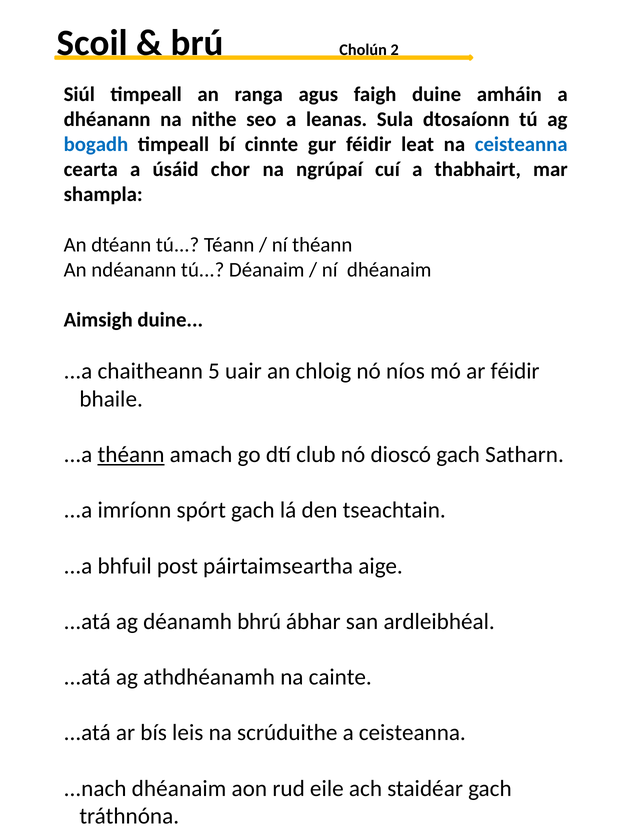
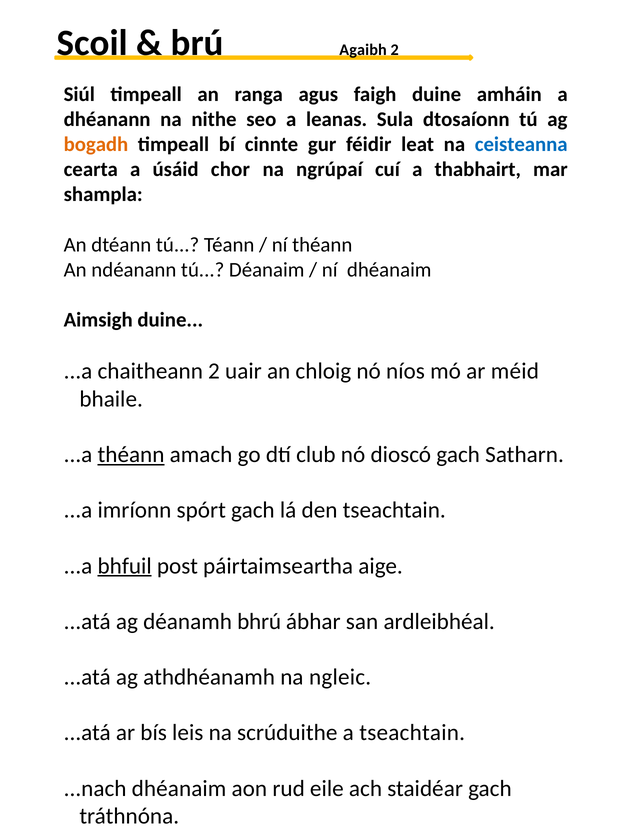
Cholún: Cholún -> Agaibh
bogadh colour: blue -> orange
chaitheann 5: 5 -> 2
ar féidir: féidir -> méid
bhfuil underline: none -> present
cainte: cainte -> ngleic
a ceisteanna: ceisteanna -> tseachtain
